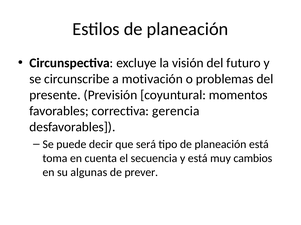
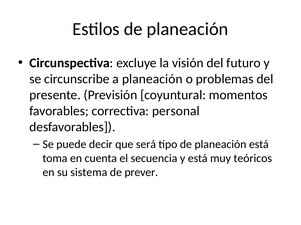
a motivación: motivación -> planeación
gerencia: gerencia -> personal
cambios: cambios -> teóricos
algunas: algunas -> sistema
